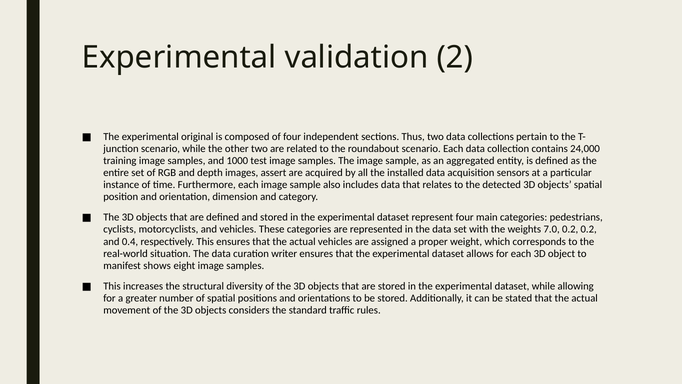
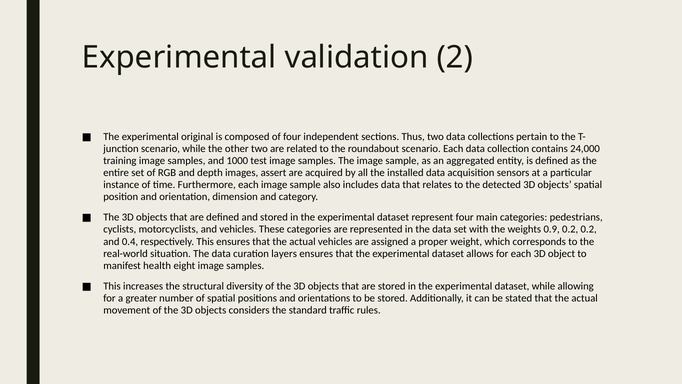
7.0: 7.0 -> 0.9
writer: writer -> layers
shows: shows -> health
